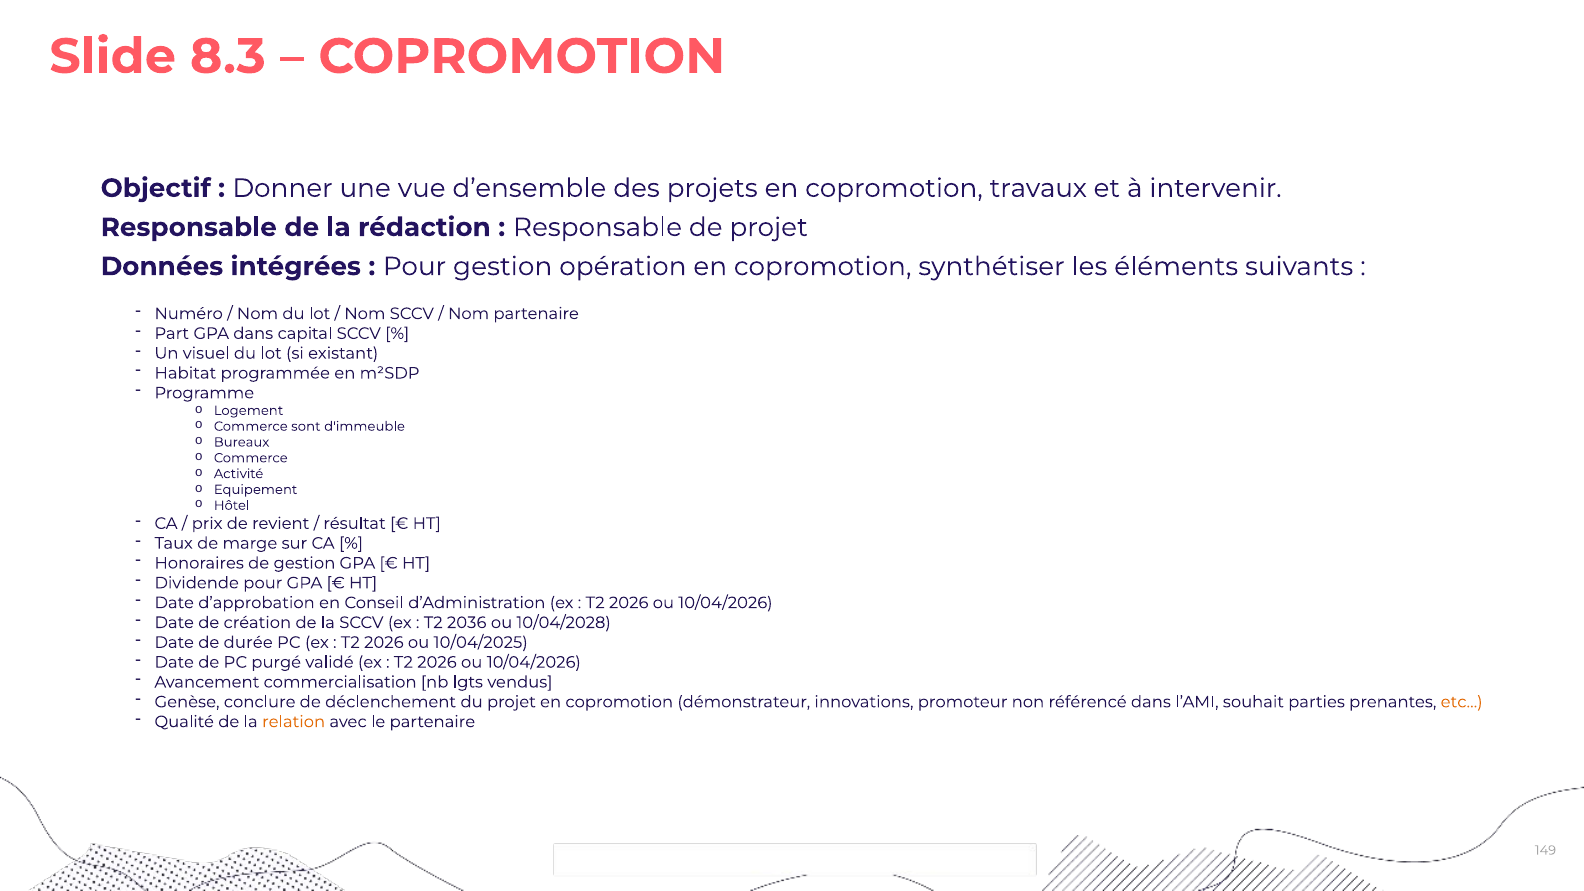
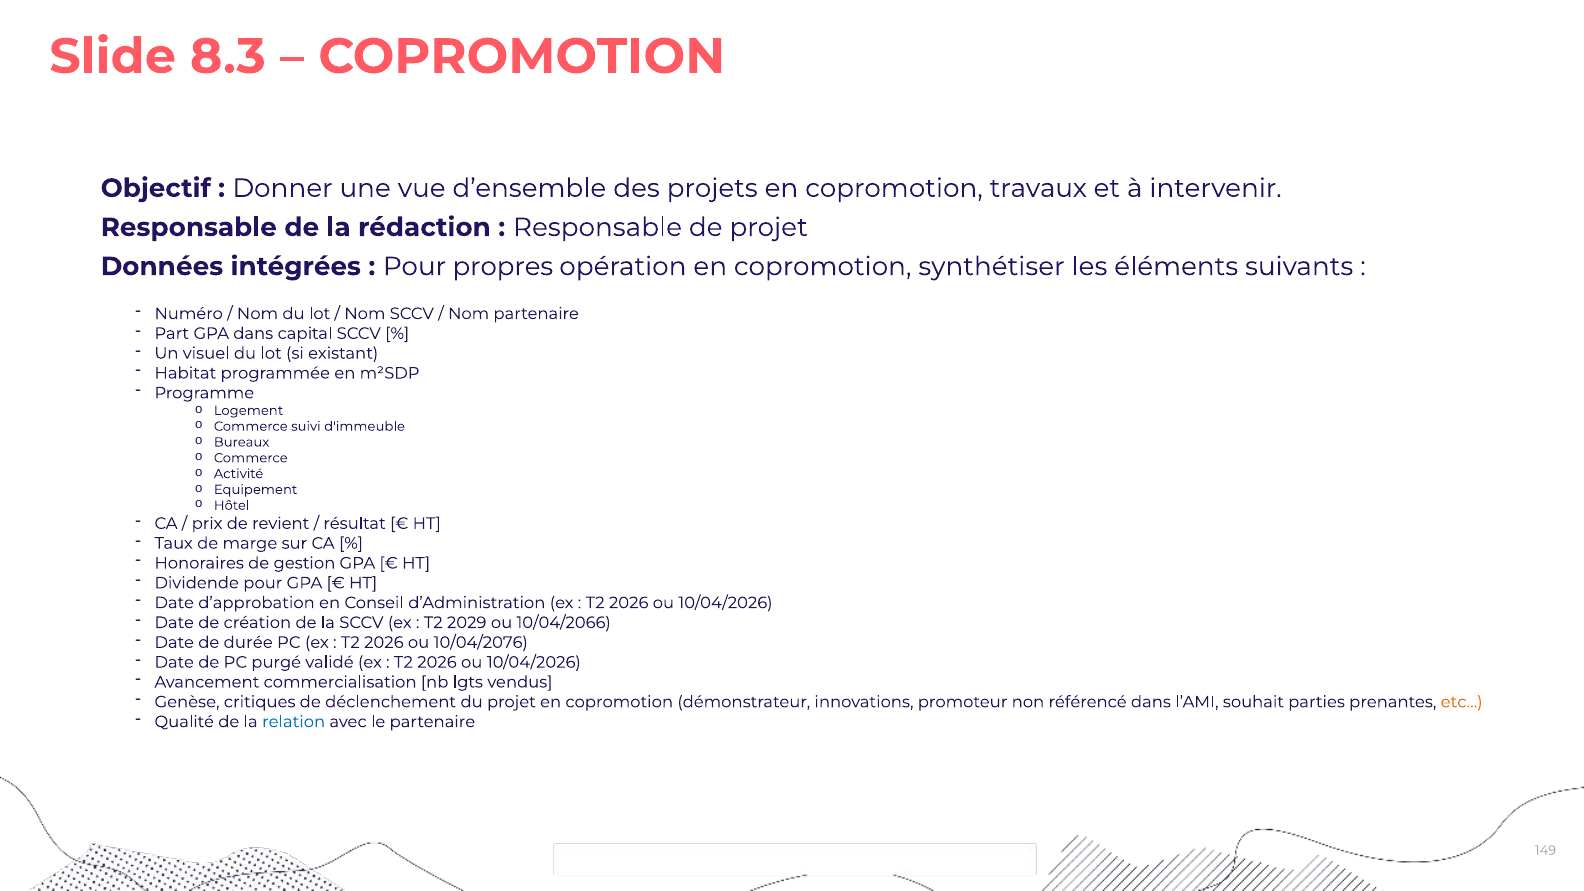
Pour gestion: gestion -> propres
sont: sont -> suivi
2036: 2036 -> 2029
10/04/2028: 10/04/2028 -> 10/04/2066
10/04/2025: 10/04/2025 -> 10/04/2076
conclure: conclure -> critiques
relation colour: orange -> blue
